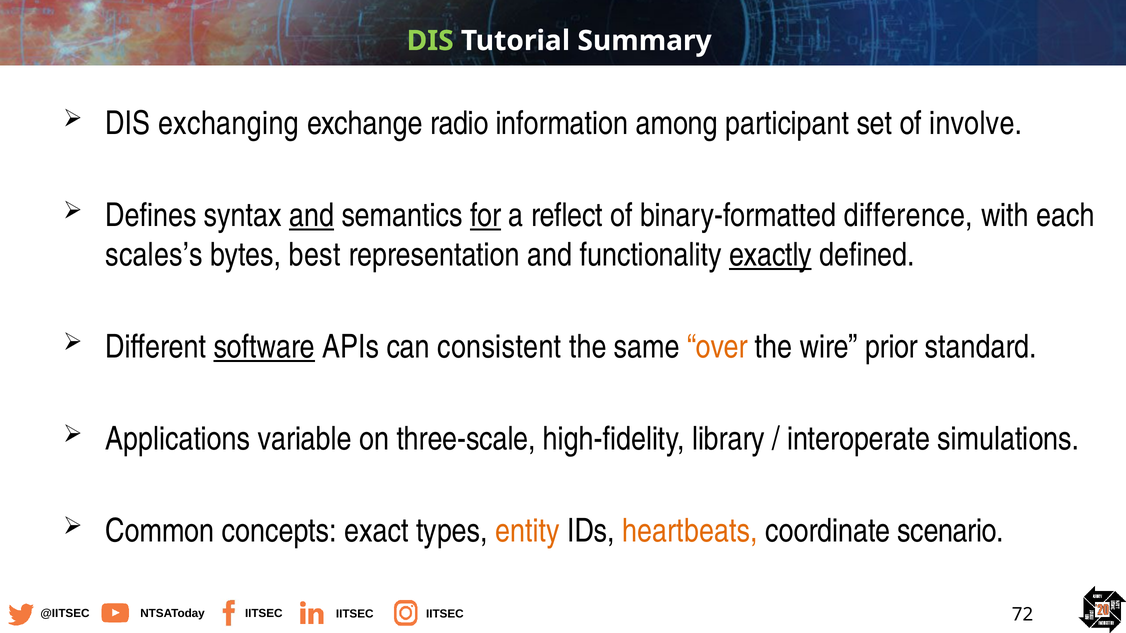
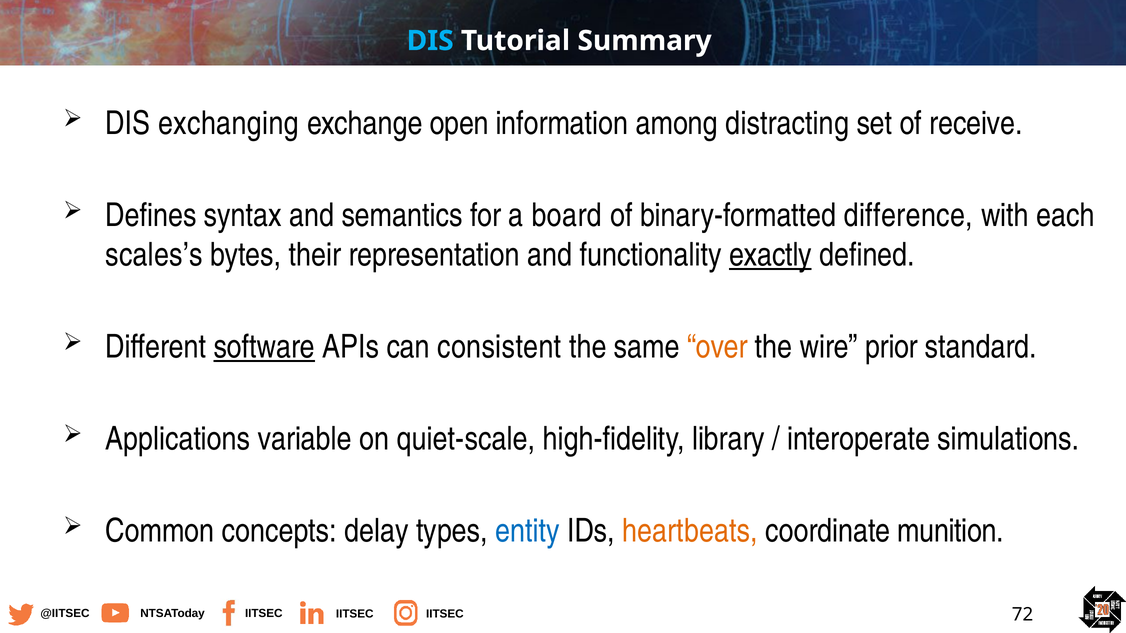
DIS at (430, 41) colour: light green -> light blue
radio: radio -> open
participant: participant -> distracting
involve: involve -> receive
and at (312, 216) underline: present -> none
for underline: present -> none
reflect: reflect -> board
best: best -> their
three-scale: three-scale -> quiet-scale
exact: exact -> delay
entity colour: orange -> blue
scenario: scenario -> munition
